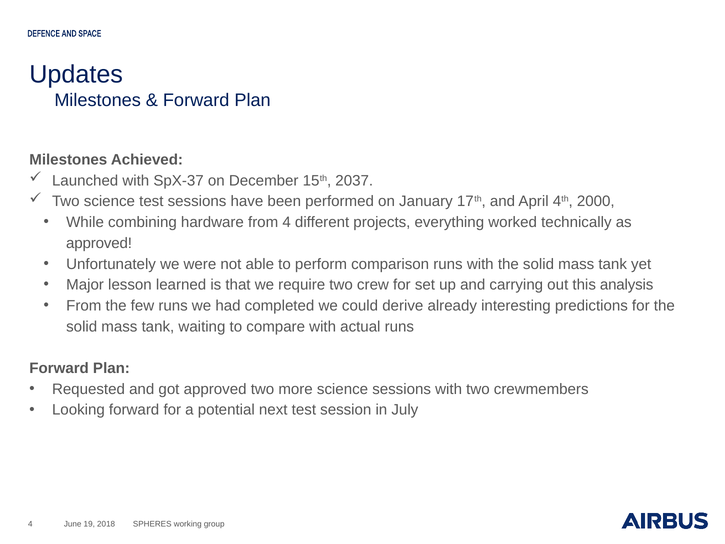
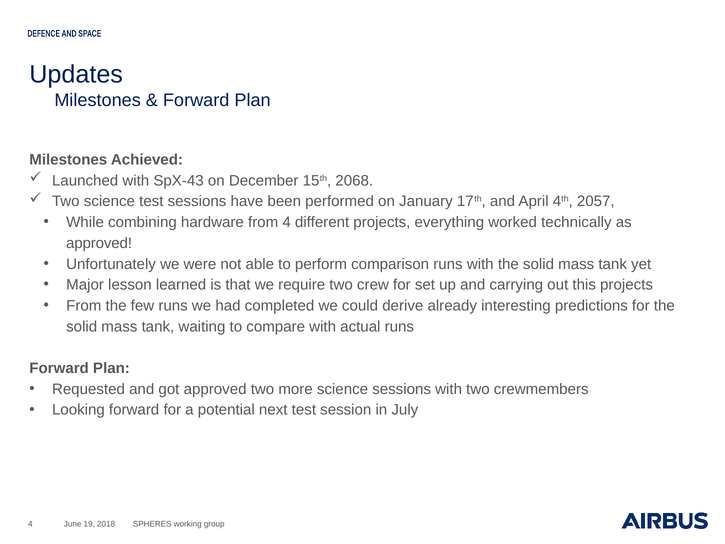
SpX-37: SpX-37 -> SpX-43
2037: 2037 -> 2068
2000: 2000 -> 2057
this analysis: analysis -> projects
